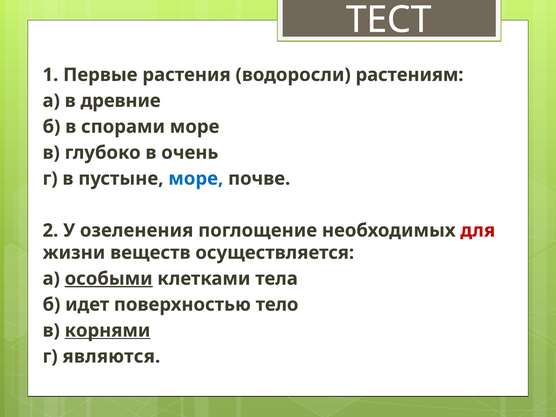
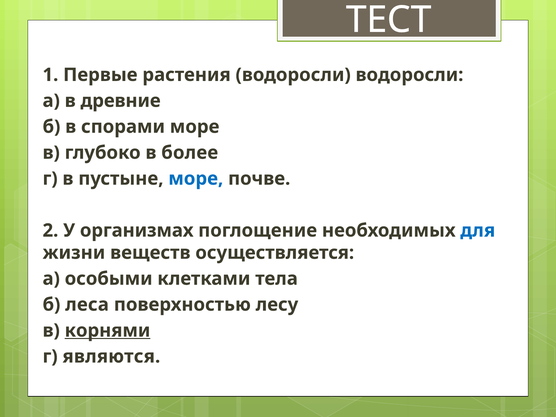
водоросли растениям: растениям -> водоросли
очень: очень -> более
озеленения: озеленения -> организмах
для colour: red -> blue
особыми underline: present -> none
идет: идет -> леса
тело: тело -> лесу
